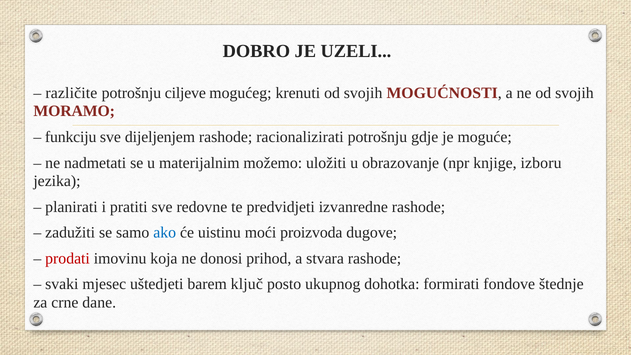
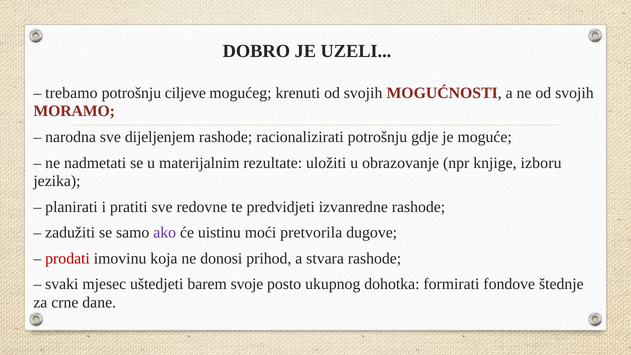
različite: različite -> trebamo
funkciju: funkciju -> narodna
možemo: možemo -> rezultate
ako colour: blue -> purple
proizvoda: proizvoda -> pretvorila
ključ: ključ -> svoje
